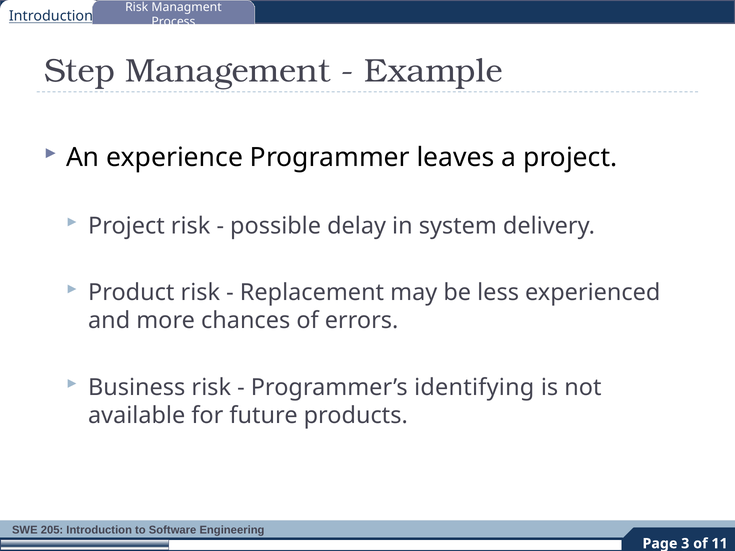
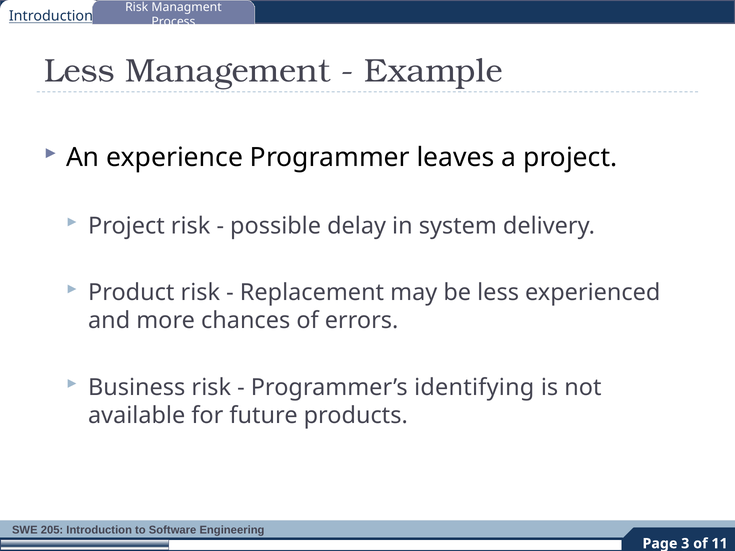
Step at (79, 71): Step -> Less
